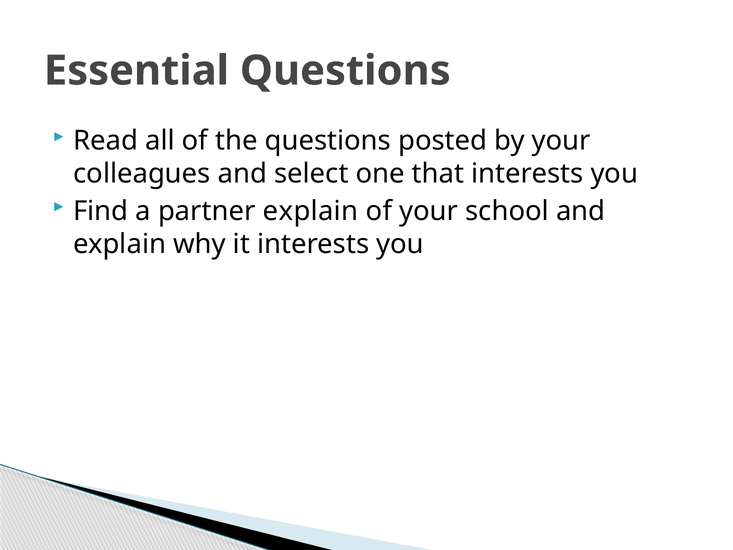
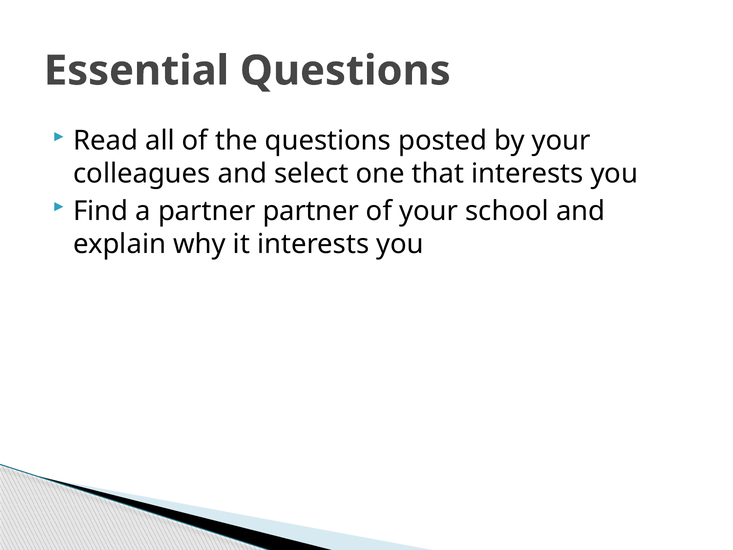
partner explain: explain -> partner
